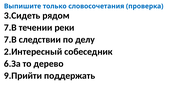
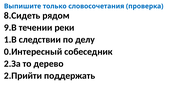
3.Сидеть: 3.Сидеть -> 8.Сидеть
7.В at (10, 28): 7.В -> 9.В
7.В at (10, 40): 7.В -> 1.В
2.Интересный: 2.Интересный -> 0.Интересный
6.За: 6.За -> 2.За
9.Прийти: 9.Прийти -> 2.Прийти
